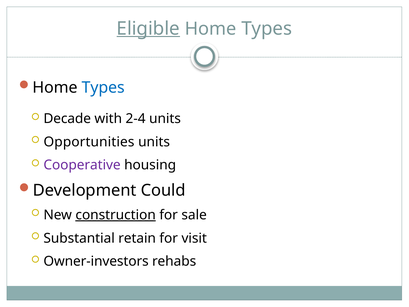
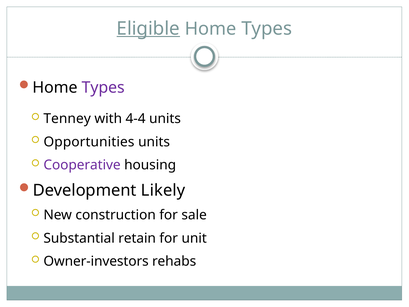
Types at (103, 87) colour: blue -> purple
Decade: Decade -> Tenney
2-4: 2-4 -> 4-4
Could: Could -> Likely
construction underline: present -> none
visit: visit -> unit
